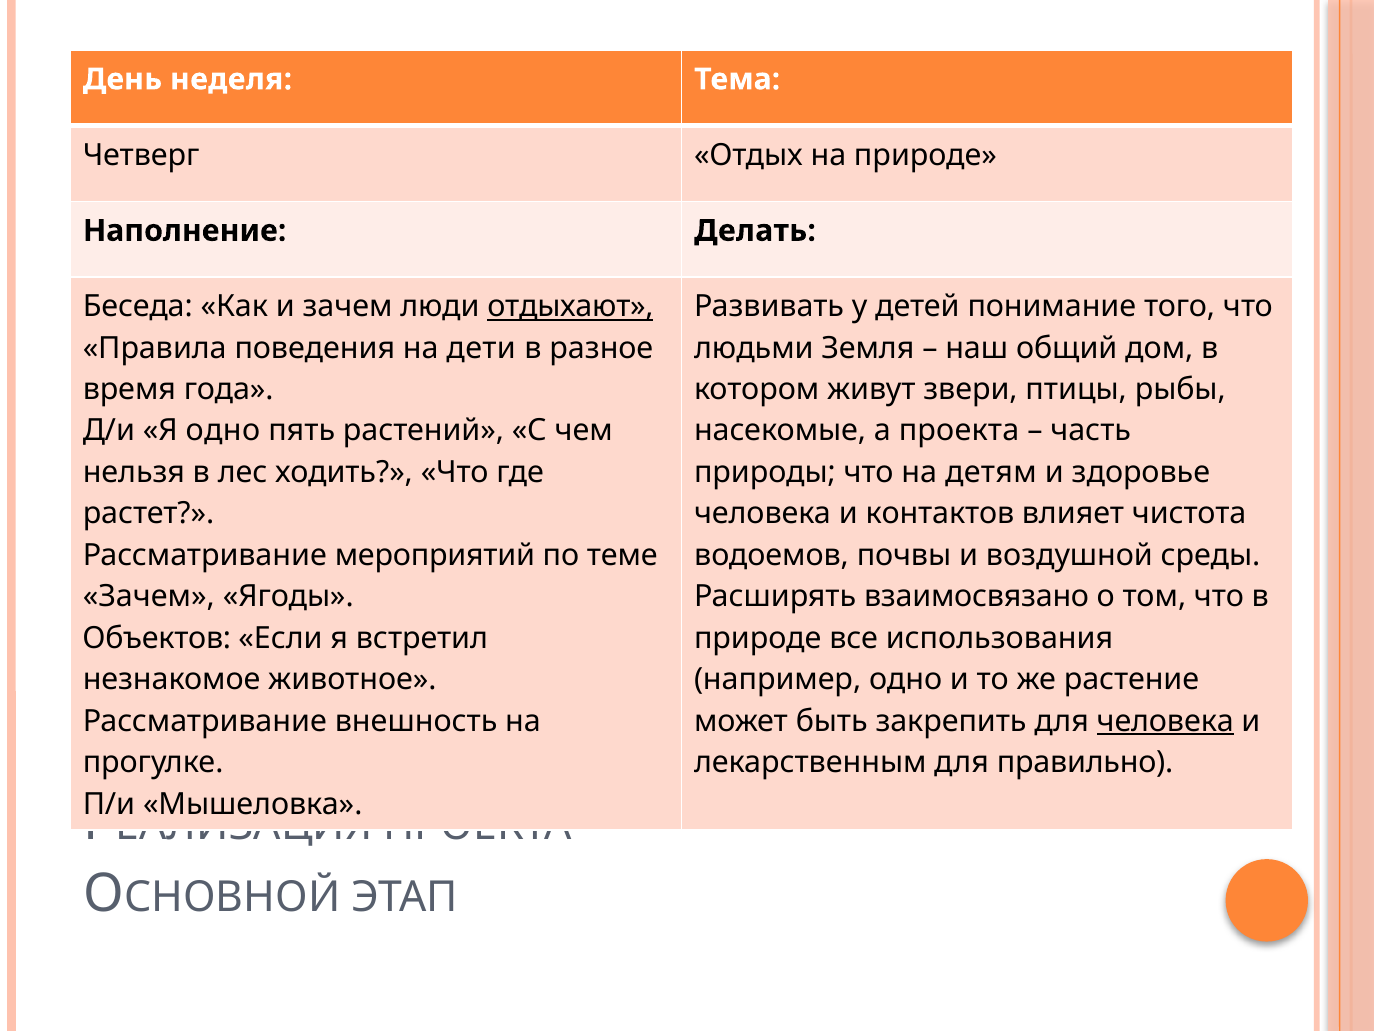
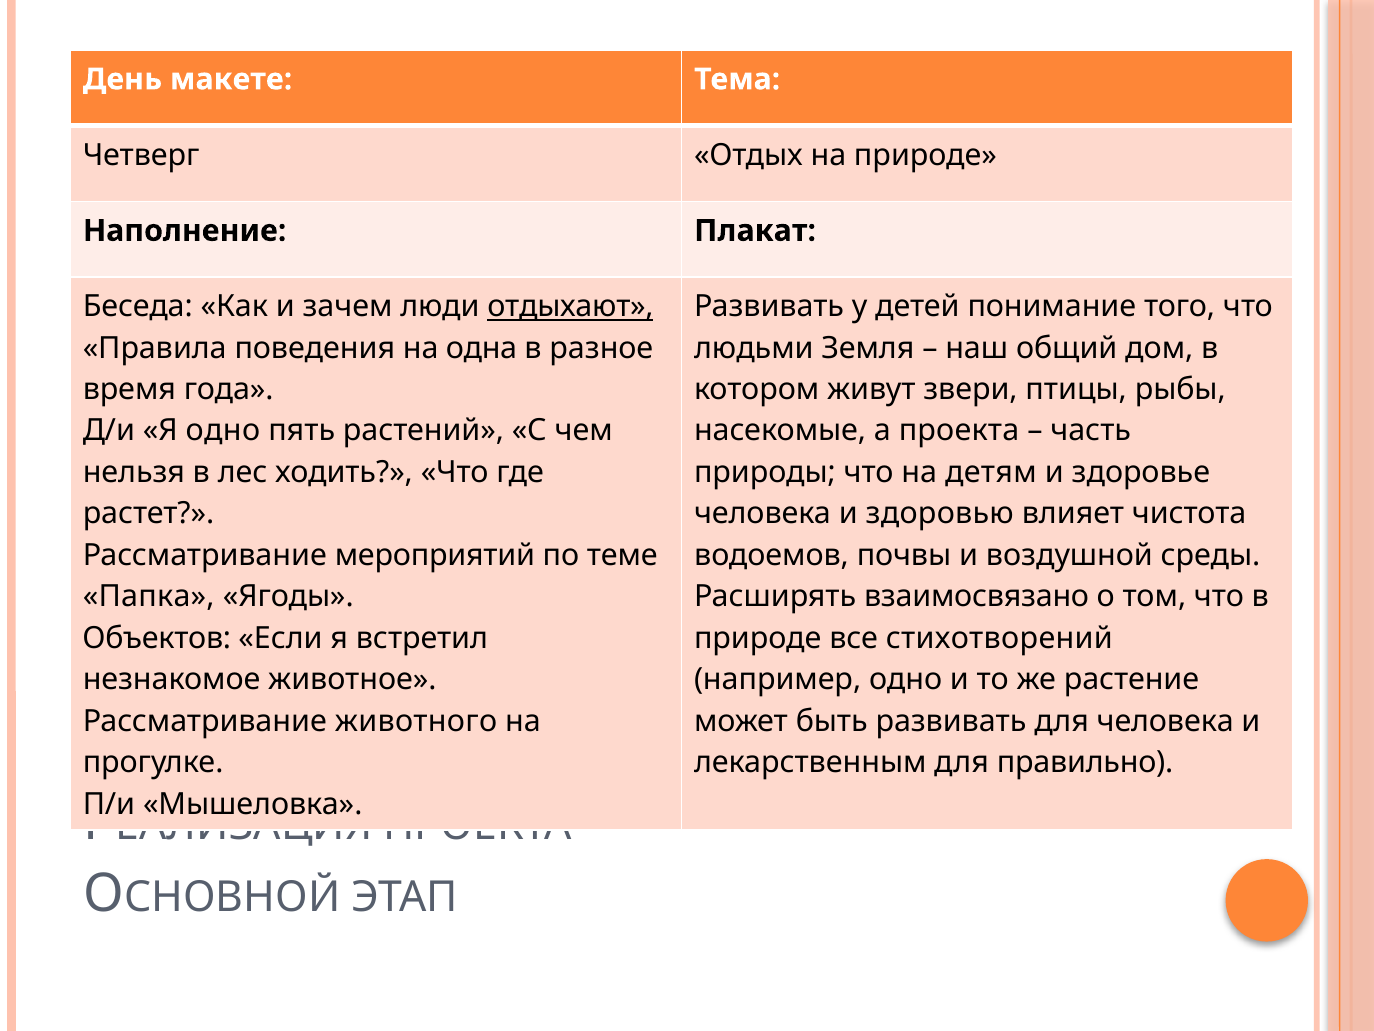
неделя: неделя -> макете
Делать: Делать -> Плакат
дети: дети -> одна
контактов: контактов -> здоровью
Зачем at (149, 596): Зачем -> Папка
использования: использования -> стихотворений
внешность: внешность -> животного
быть закрепить: закрепить -> развивать
человека at (1165, 721) underline: present -> none
